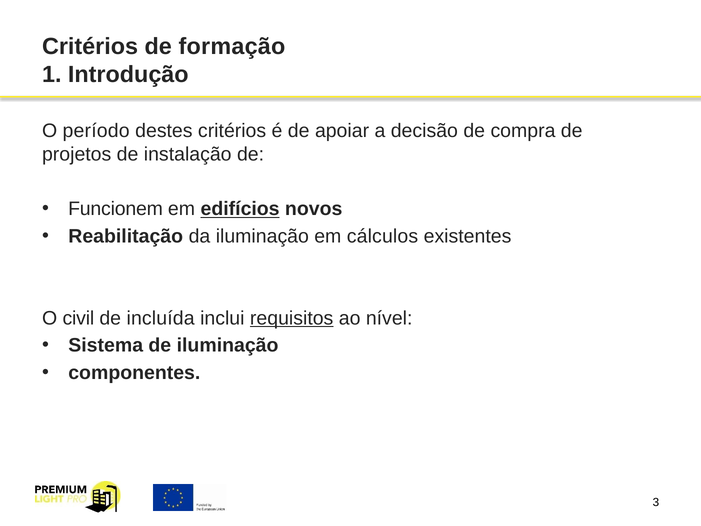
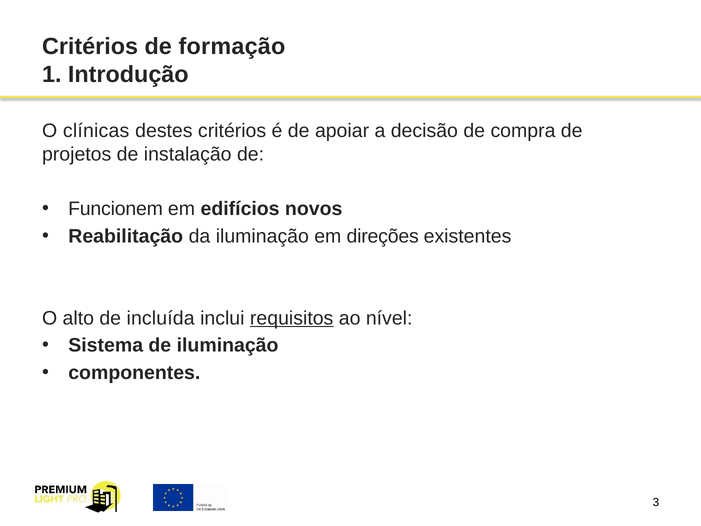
período: período -> clínicas
edifícios underline: present -> none
cálculos: cálculos -> direções
civil: civil -> alto
